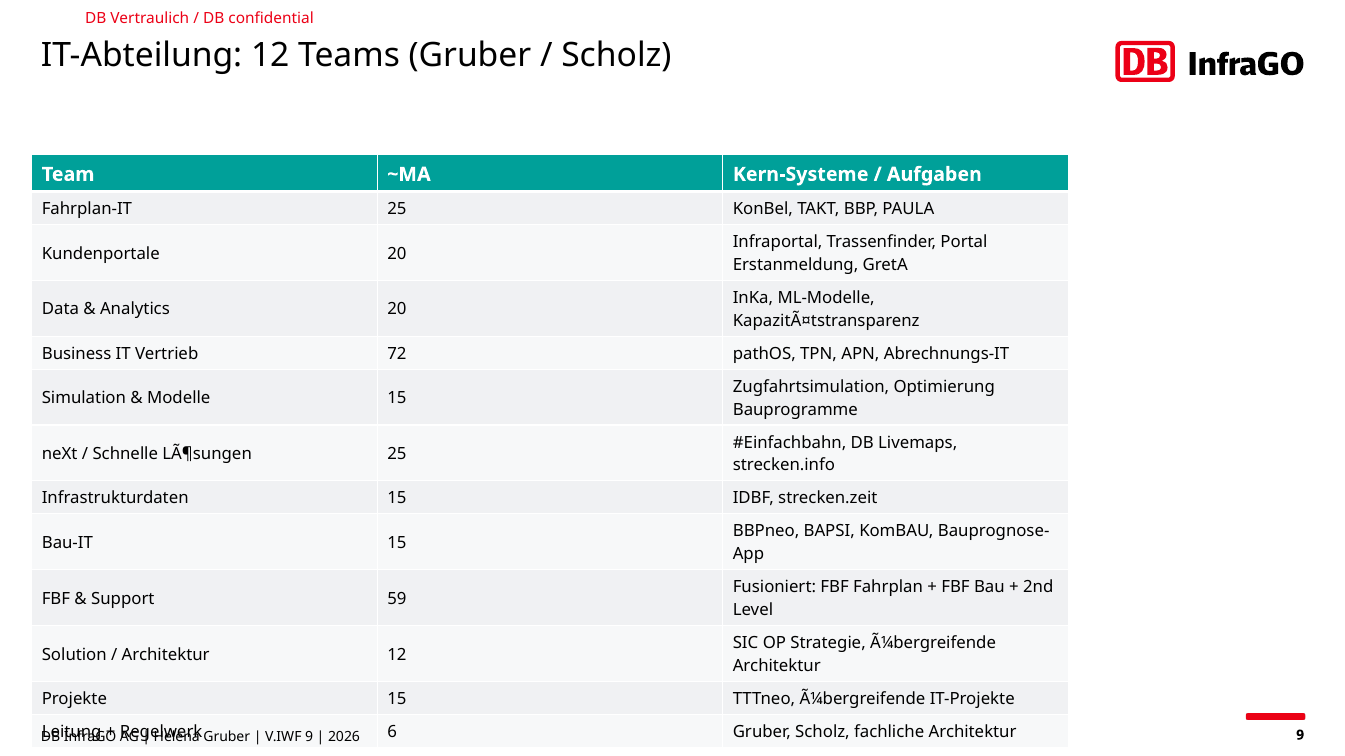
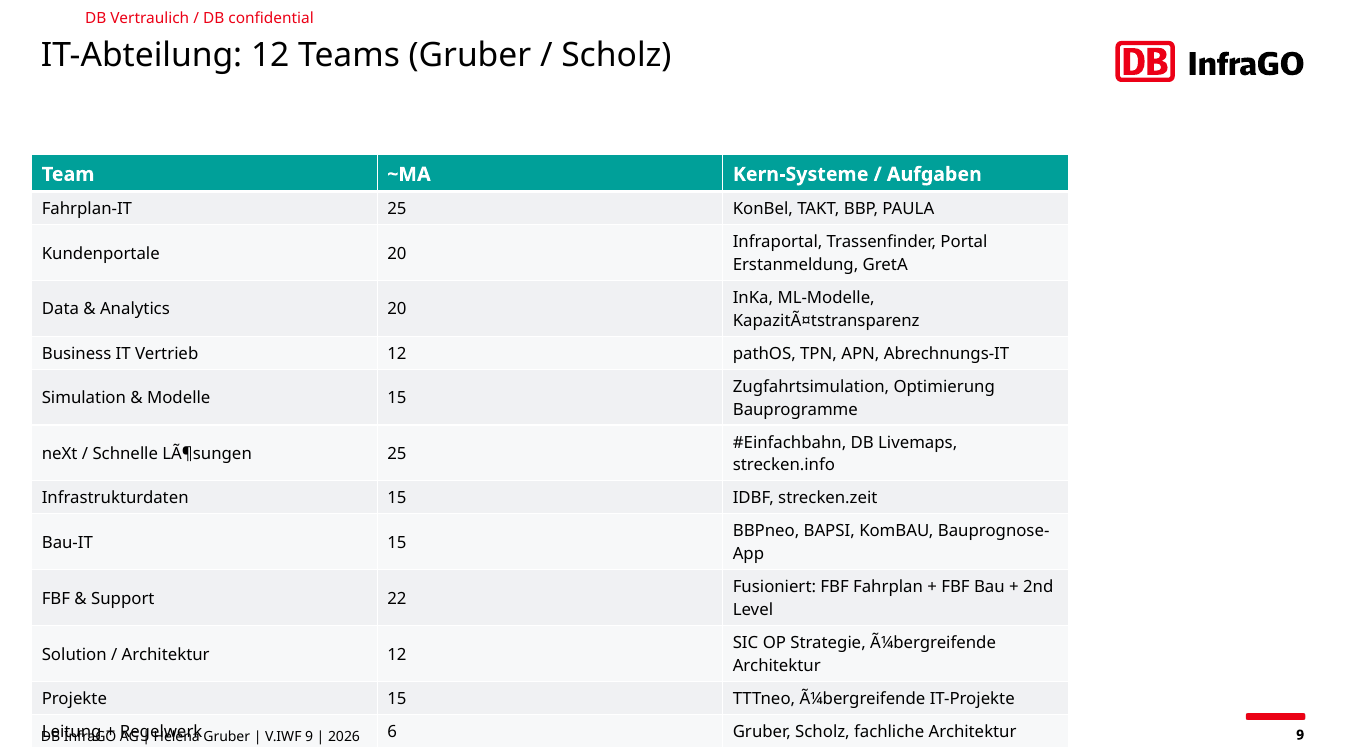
Vertrieb 72: 72 -> 12
59: 59 -> 22
